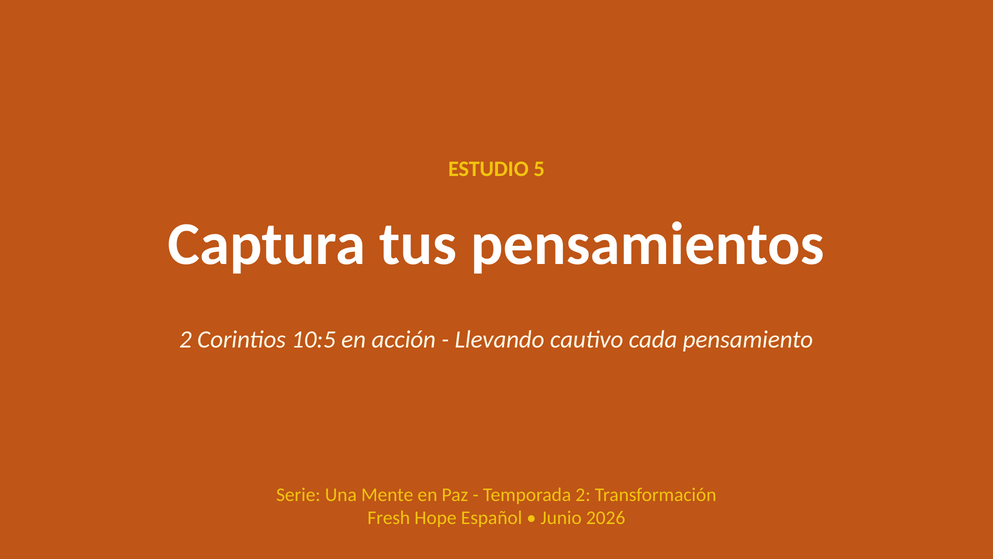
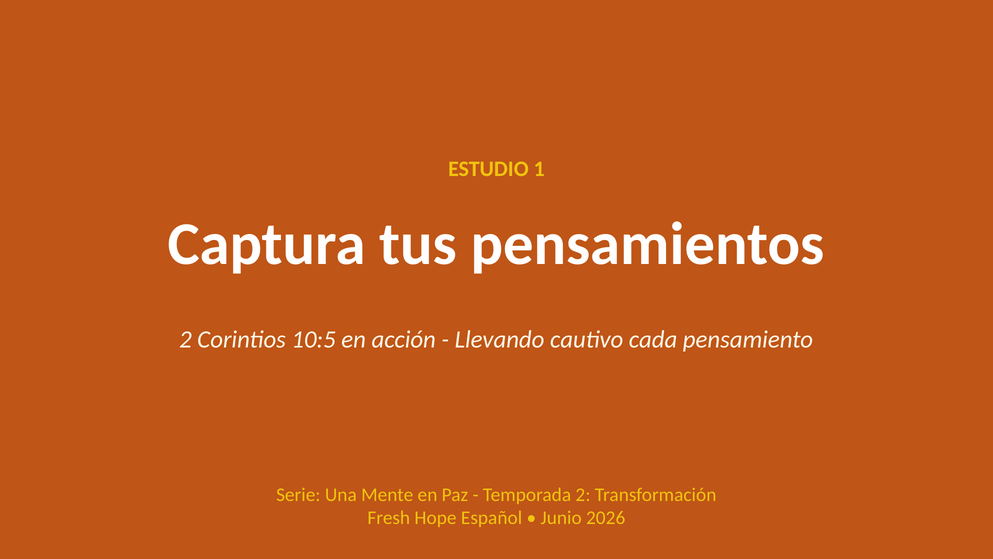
5: 5 -> 1
